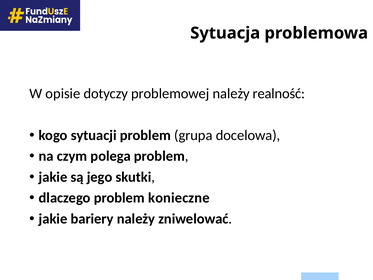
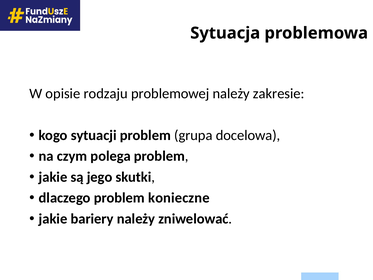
dotyczy: dotyczy -> rodzaju
realność: realność -> zakresie
